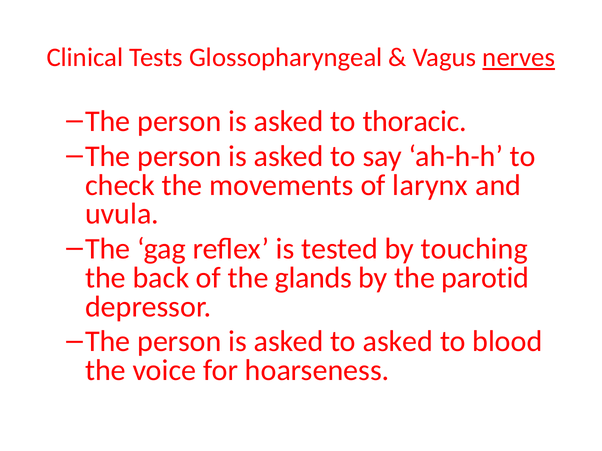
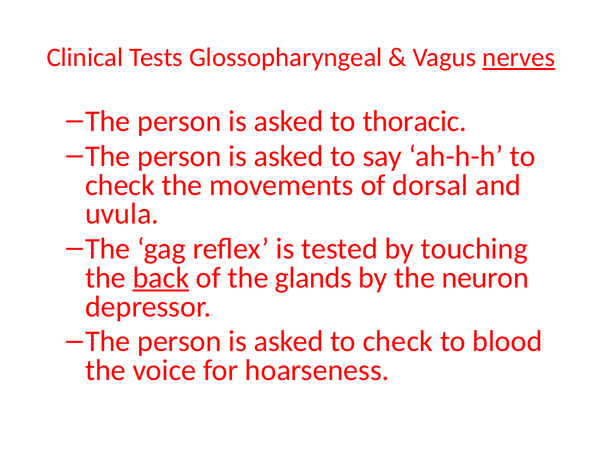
larynx: larynx -> dorsal
back underline: none -> present
parotid: parotid -> neuron
asked to asked: asked -> check
